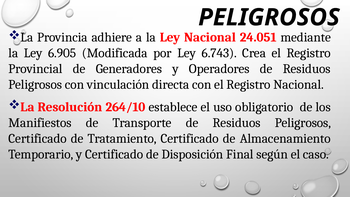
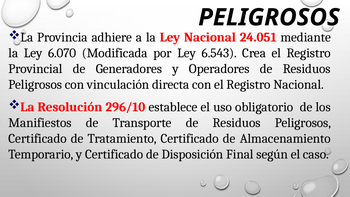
6.905: 6.905 -> 6.070
6.743: 6.743 -> 6.543
264/10: 264/10 -> 296/10
